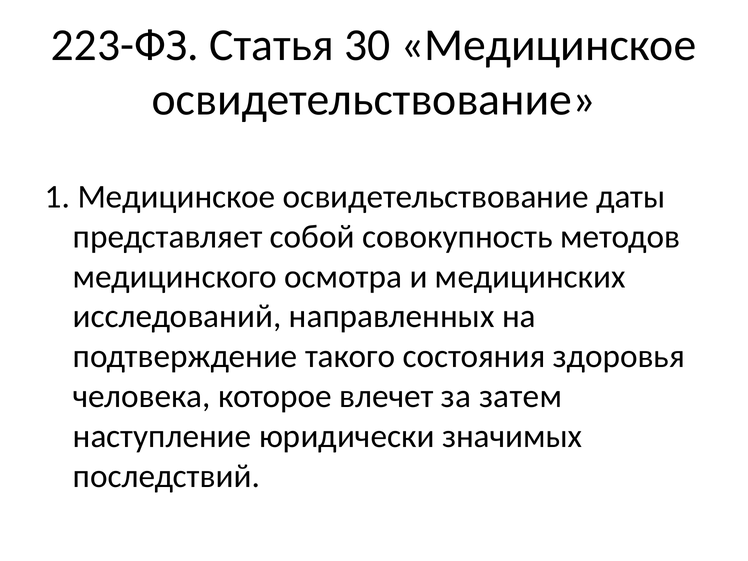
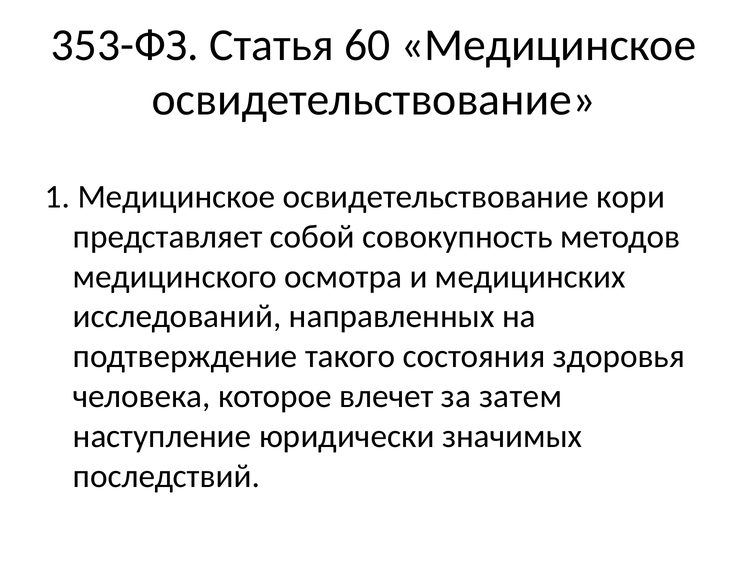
223-ФЗ: 223-ФЗ -> 353-ФЗ
30: 30 -> 60
даты: даты -> кори
